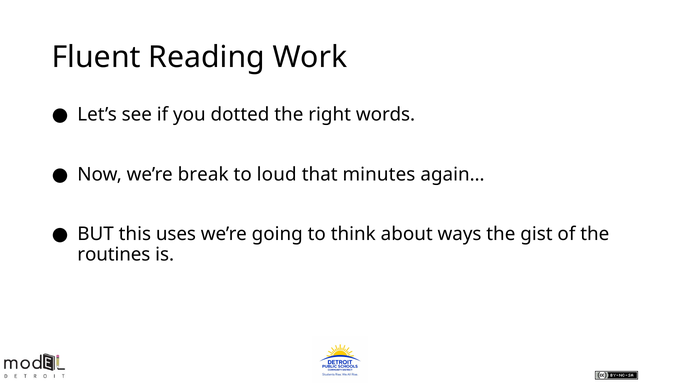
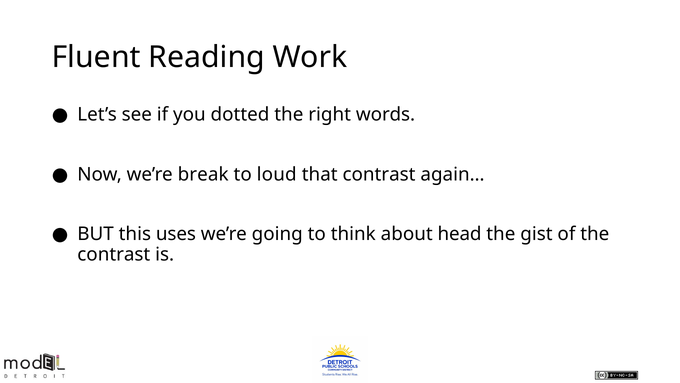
that minutes: minutes -> contrast
ways: ways -> head
routines at (114, 254): routines -> contrast
